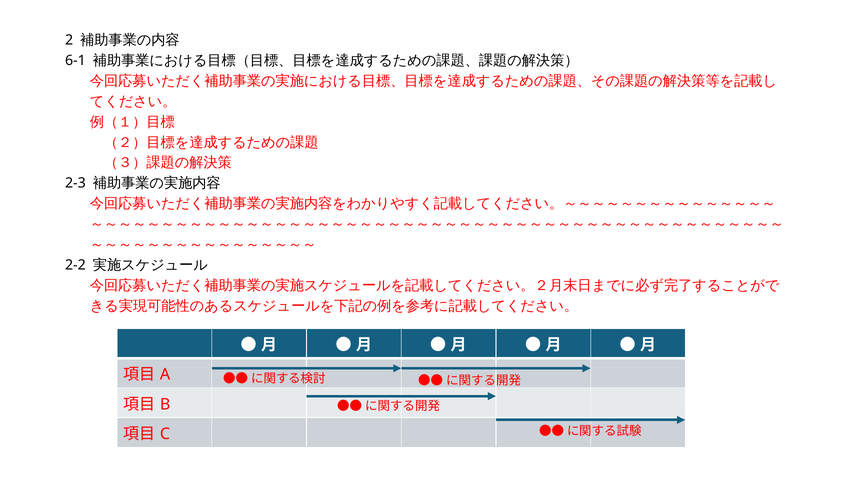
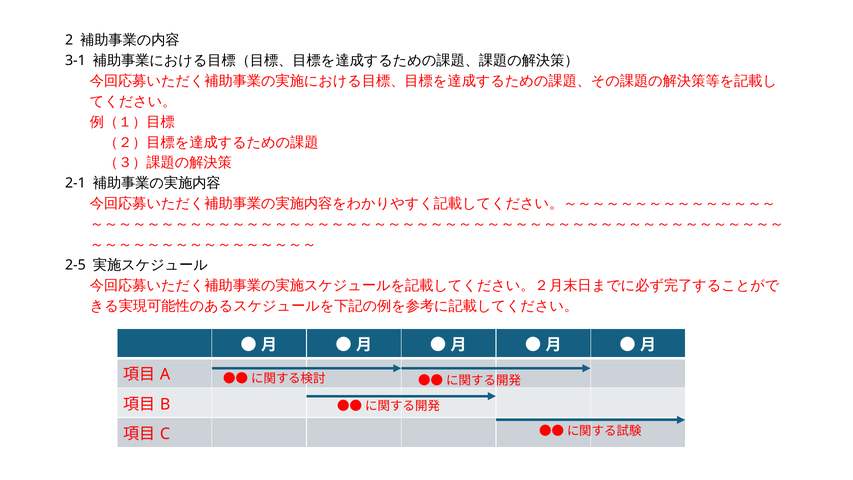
6-1: 6-1 -> 3-1
2-3: 2-3 -> 2-1
2-2: 2-2 -> 2-5
